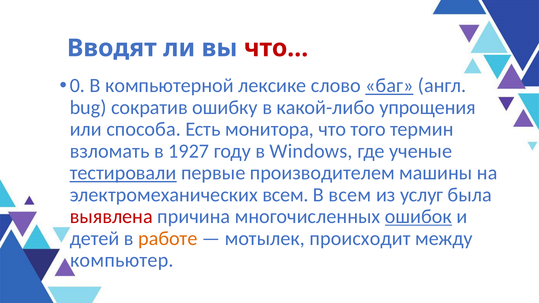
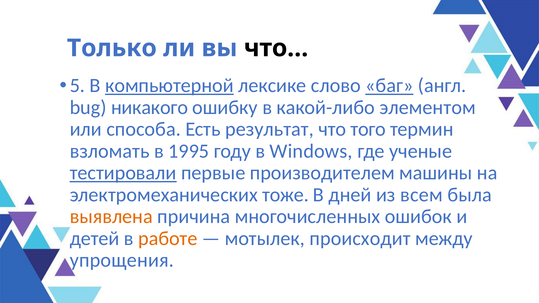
Вводят: Вводят -> Только
что… colour: red -> black
0: 0 -> 5
компьютерной underline: none -> present
сократив: сократив -> никакого
упрощения: упрощения -> элементом
монитора: монитора -> результат
1927: 1927 -> 1995
электромеханических всем: всем -> тоже
В всем: всем -> дней
услуг: услуг -> всем
выявлена colour: red -> orange
ошибок underline: present -> none
компьютер: компьютер -> упрощения
